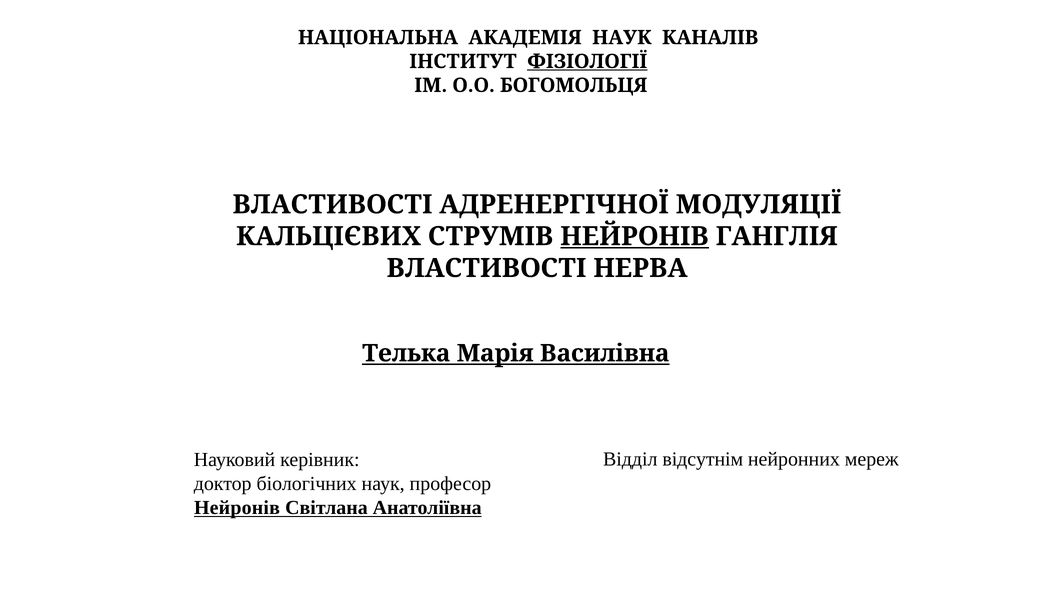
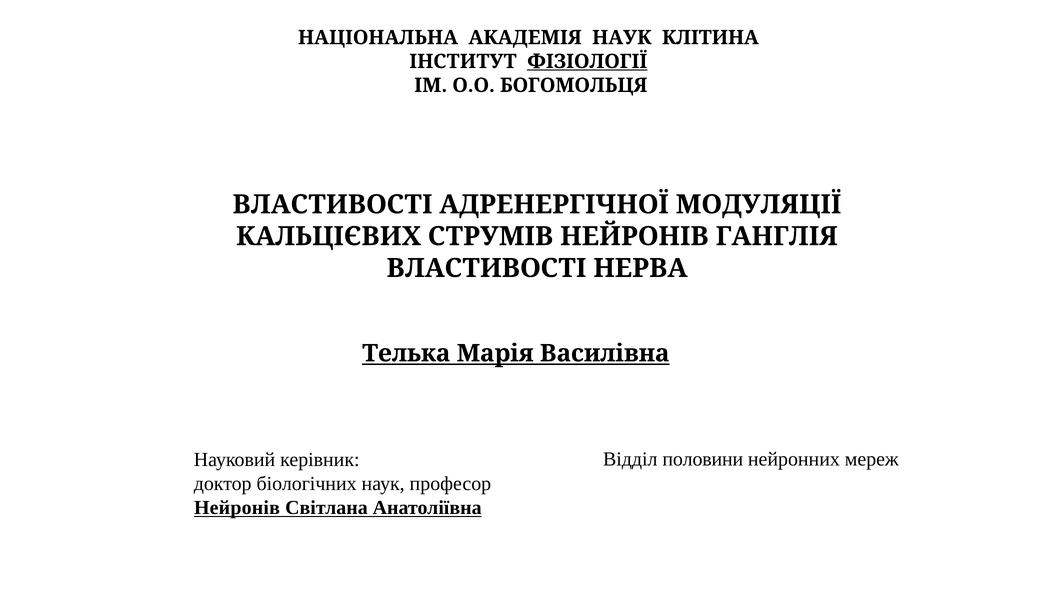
КАНАЛІВ: КАНАЛІВ -> КЛІТИНА
НЕЙРОНІВ at (635, 237) underline: present -> none
відсутнім: відсутнім -> половини
